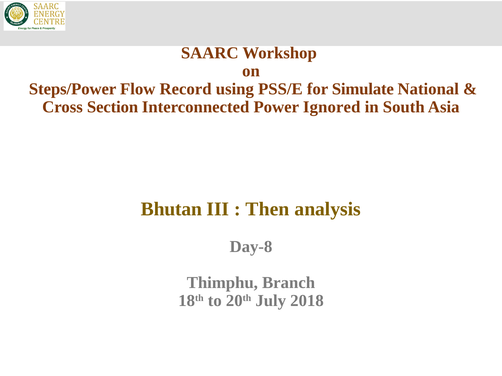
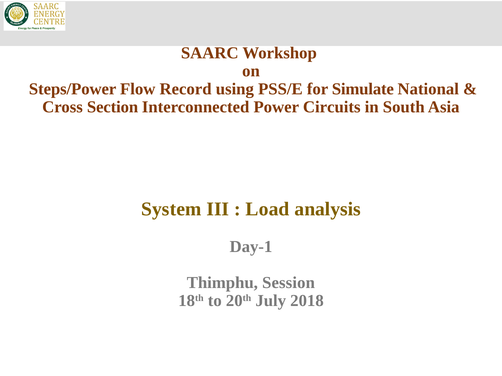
Ignored: Ignored -> Circuits
Bhutan: Bhutan -> System
Then: Then -> Load
Day-8: Day-8 -> Day-1
Branch: Branch -> Session
